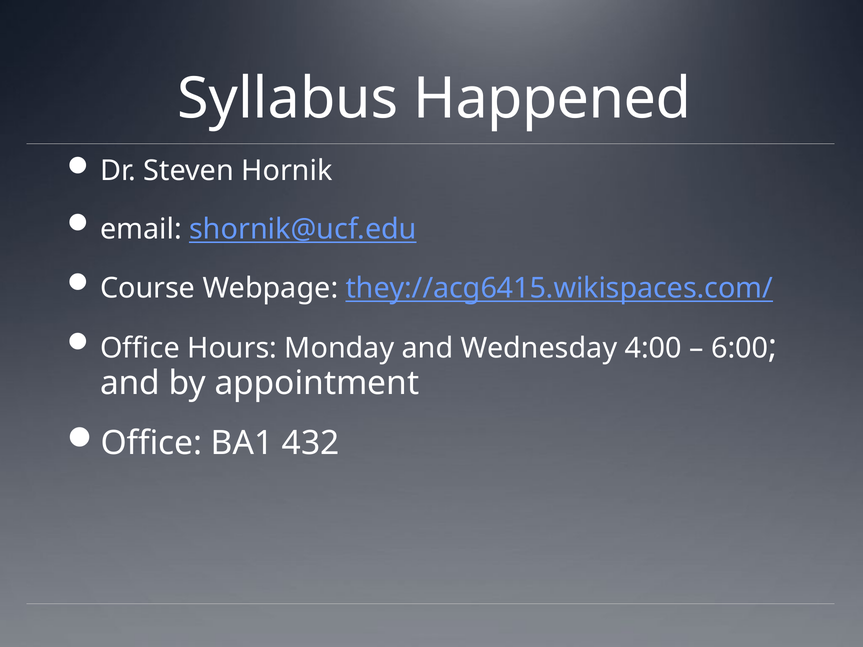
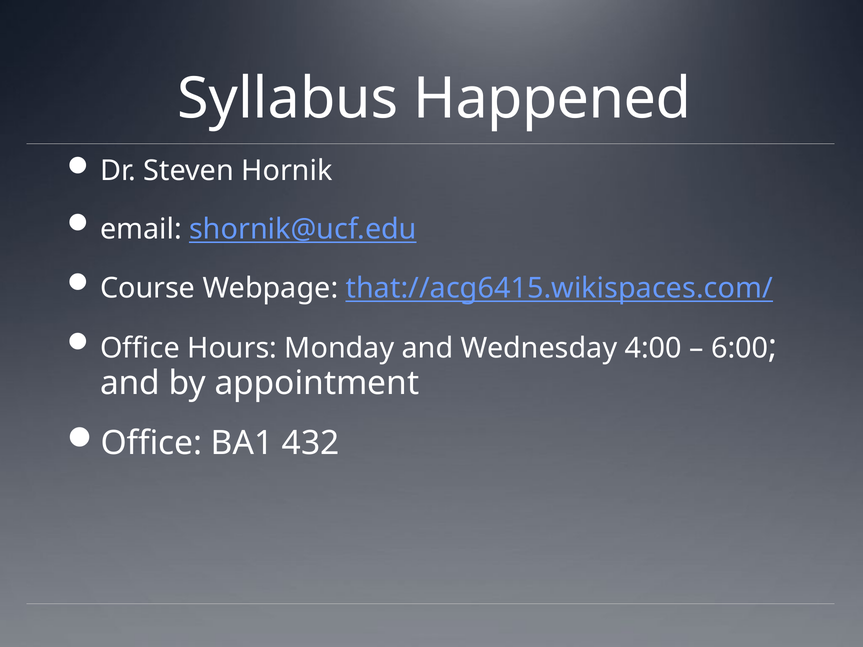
they://acg6415.wikispaces.com/: they://acg6415.wikispaces.com/ -> that://acg6415.wikispaces.com/
